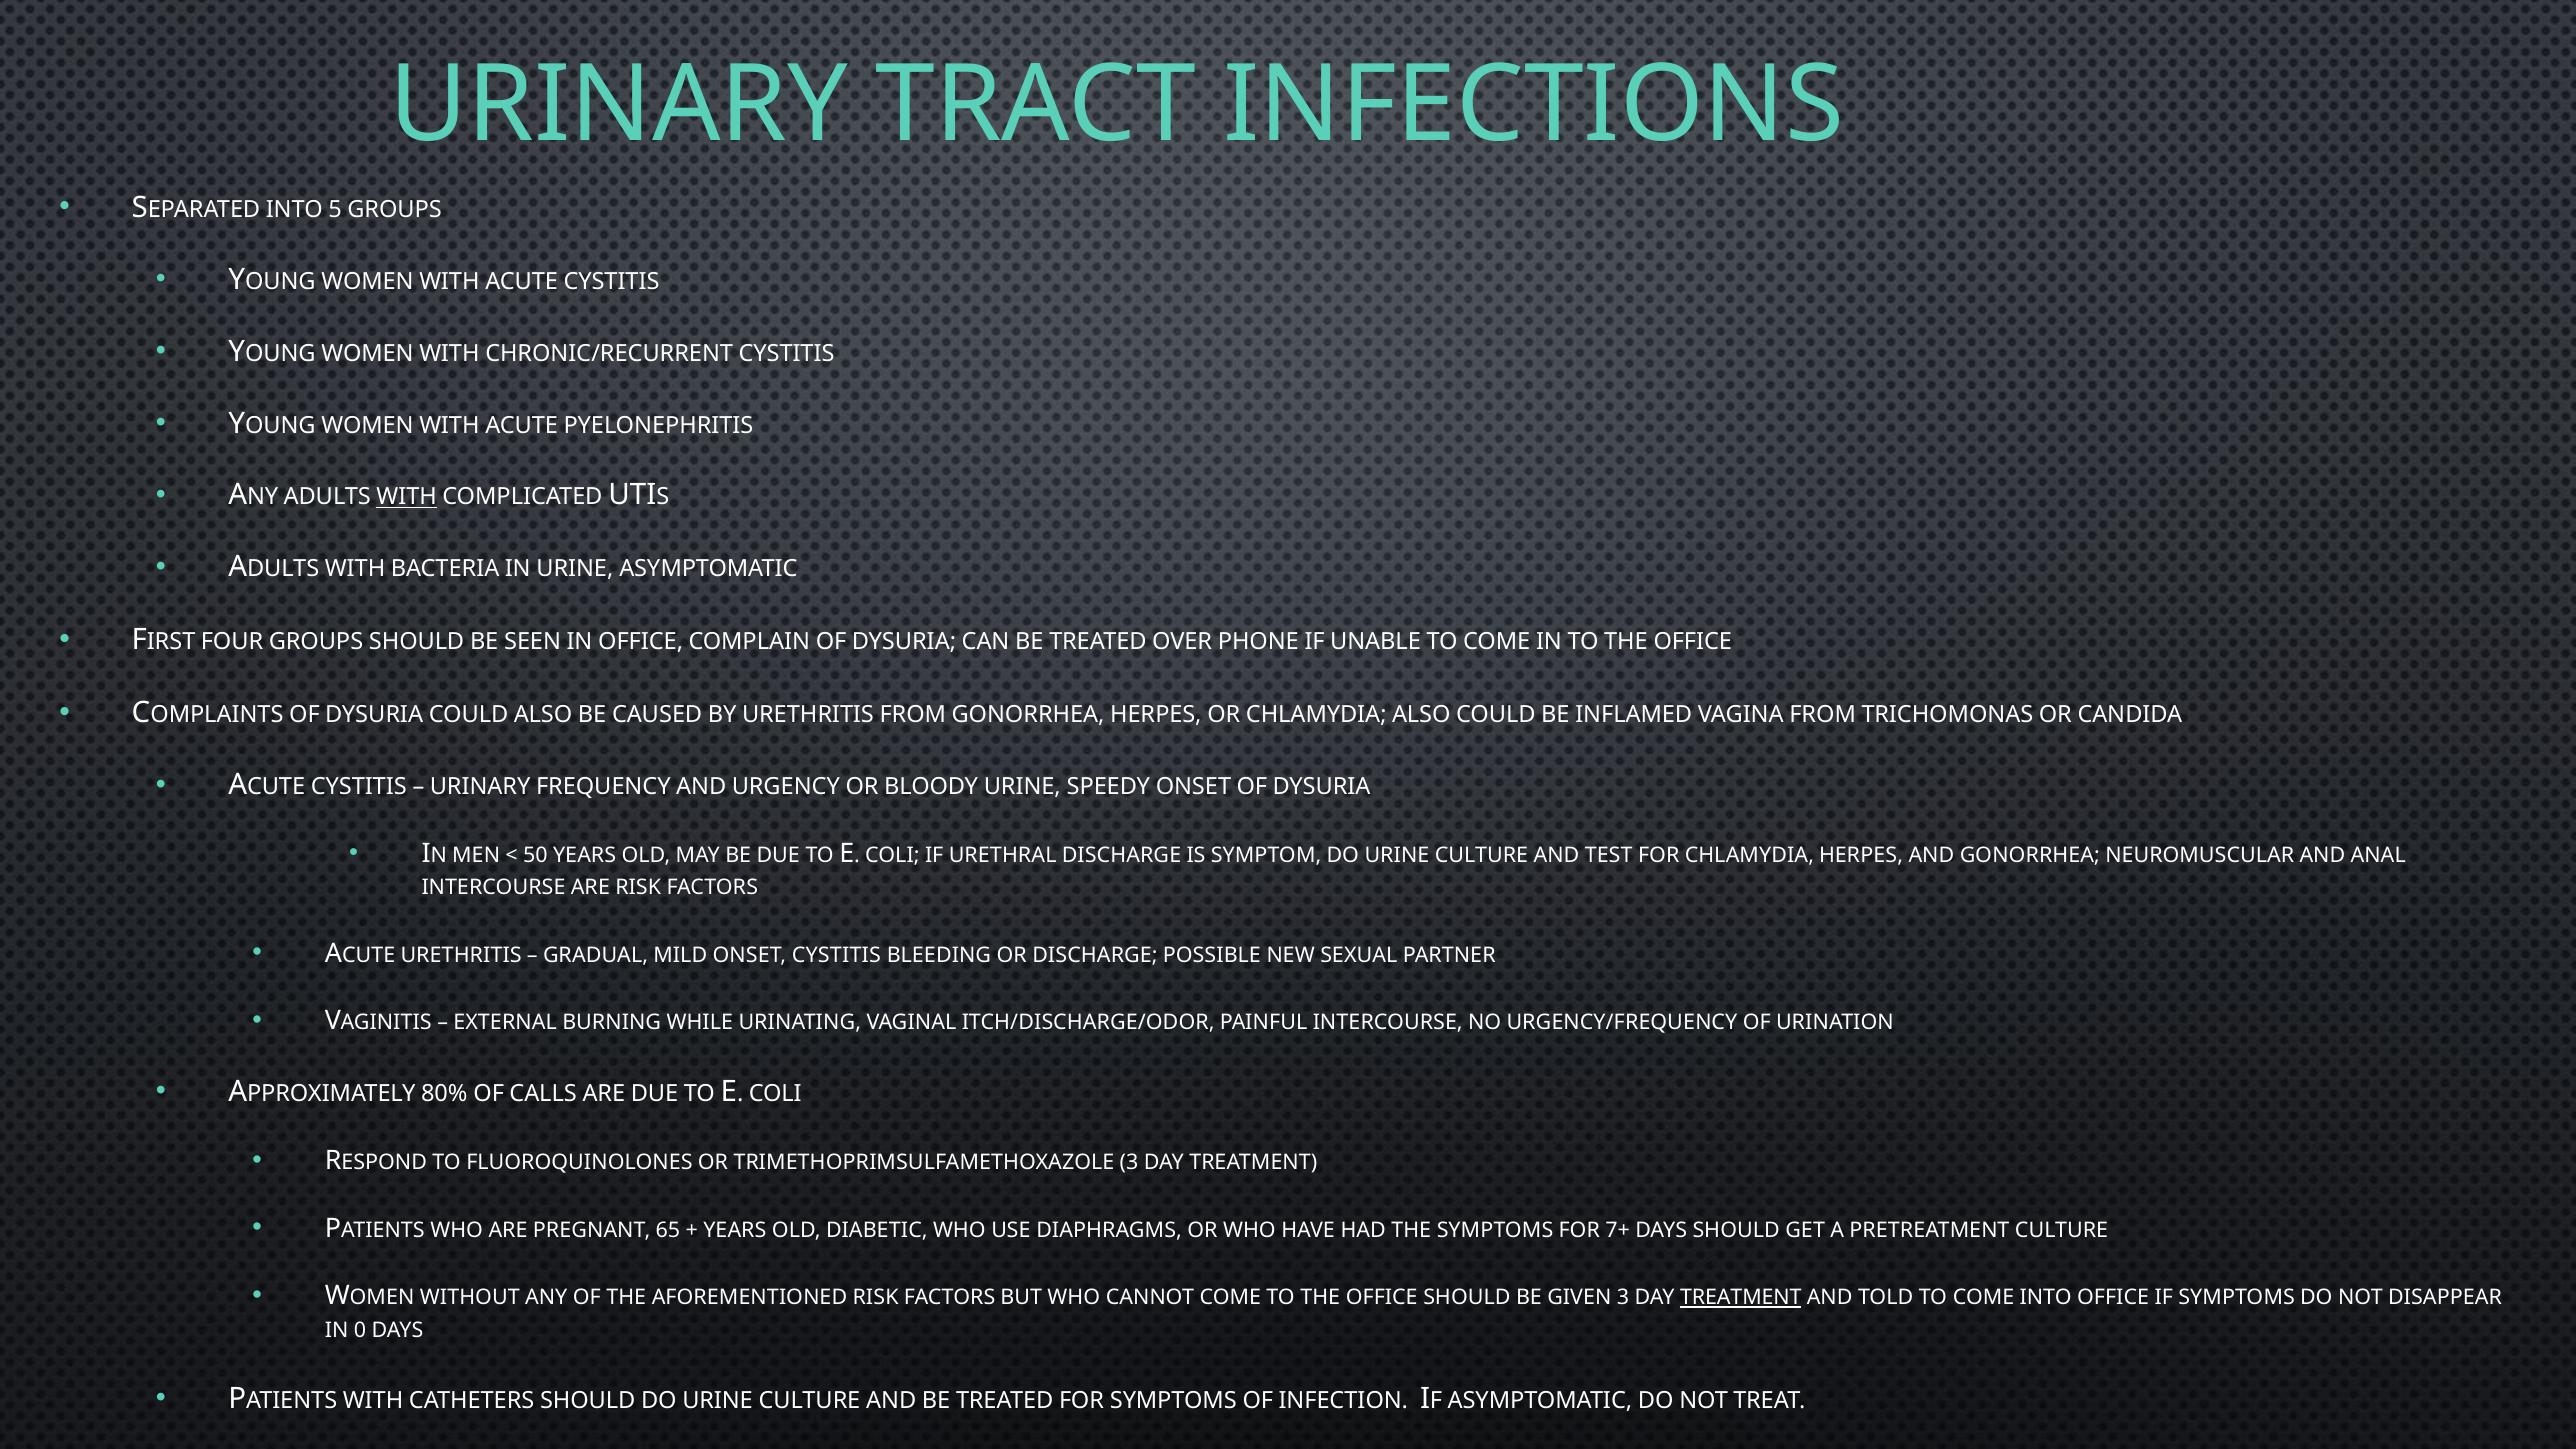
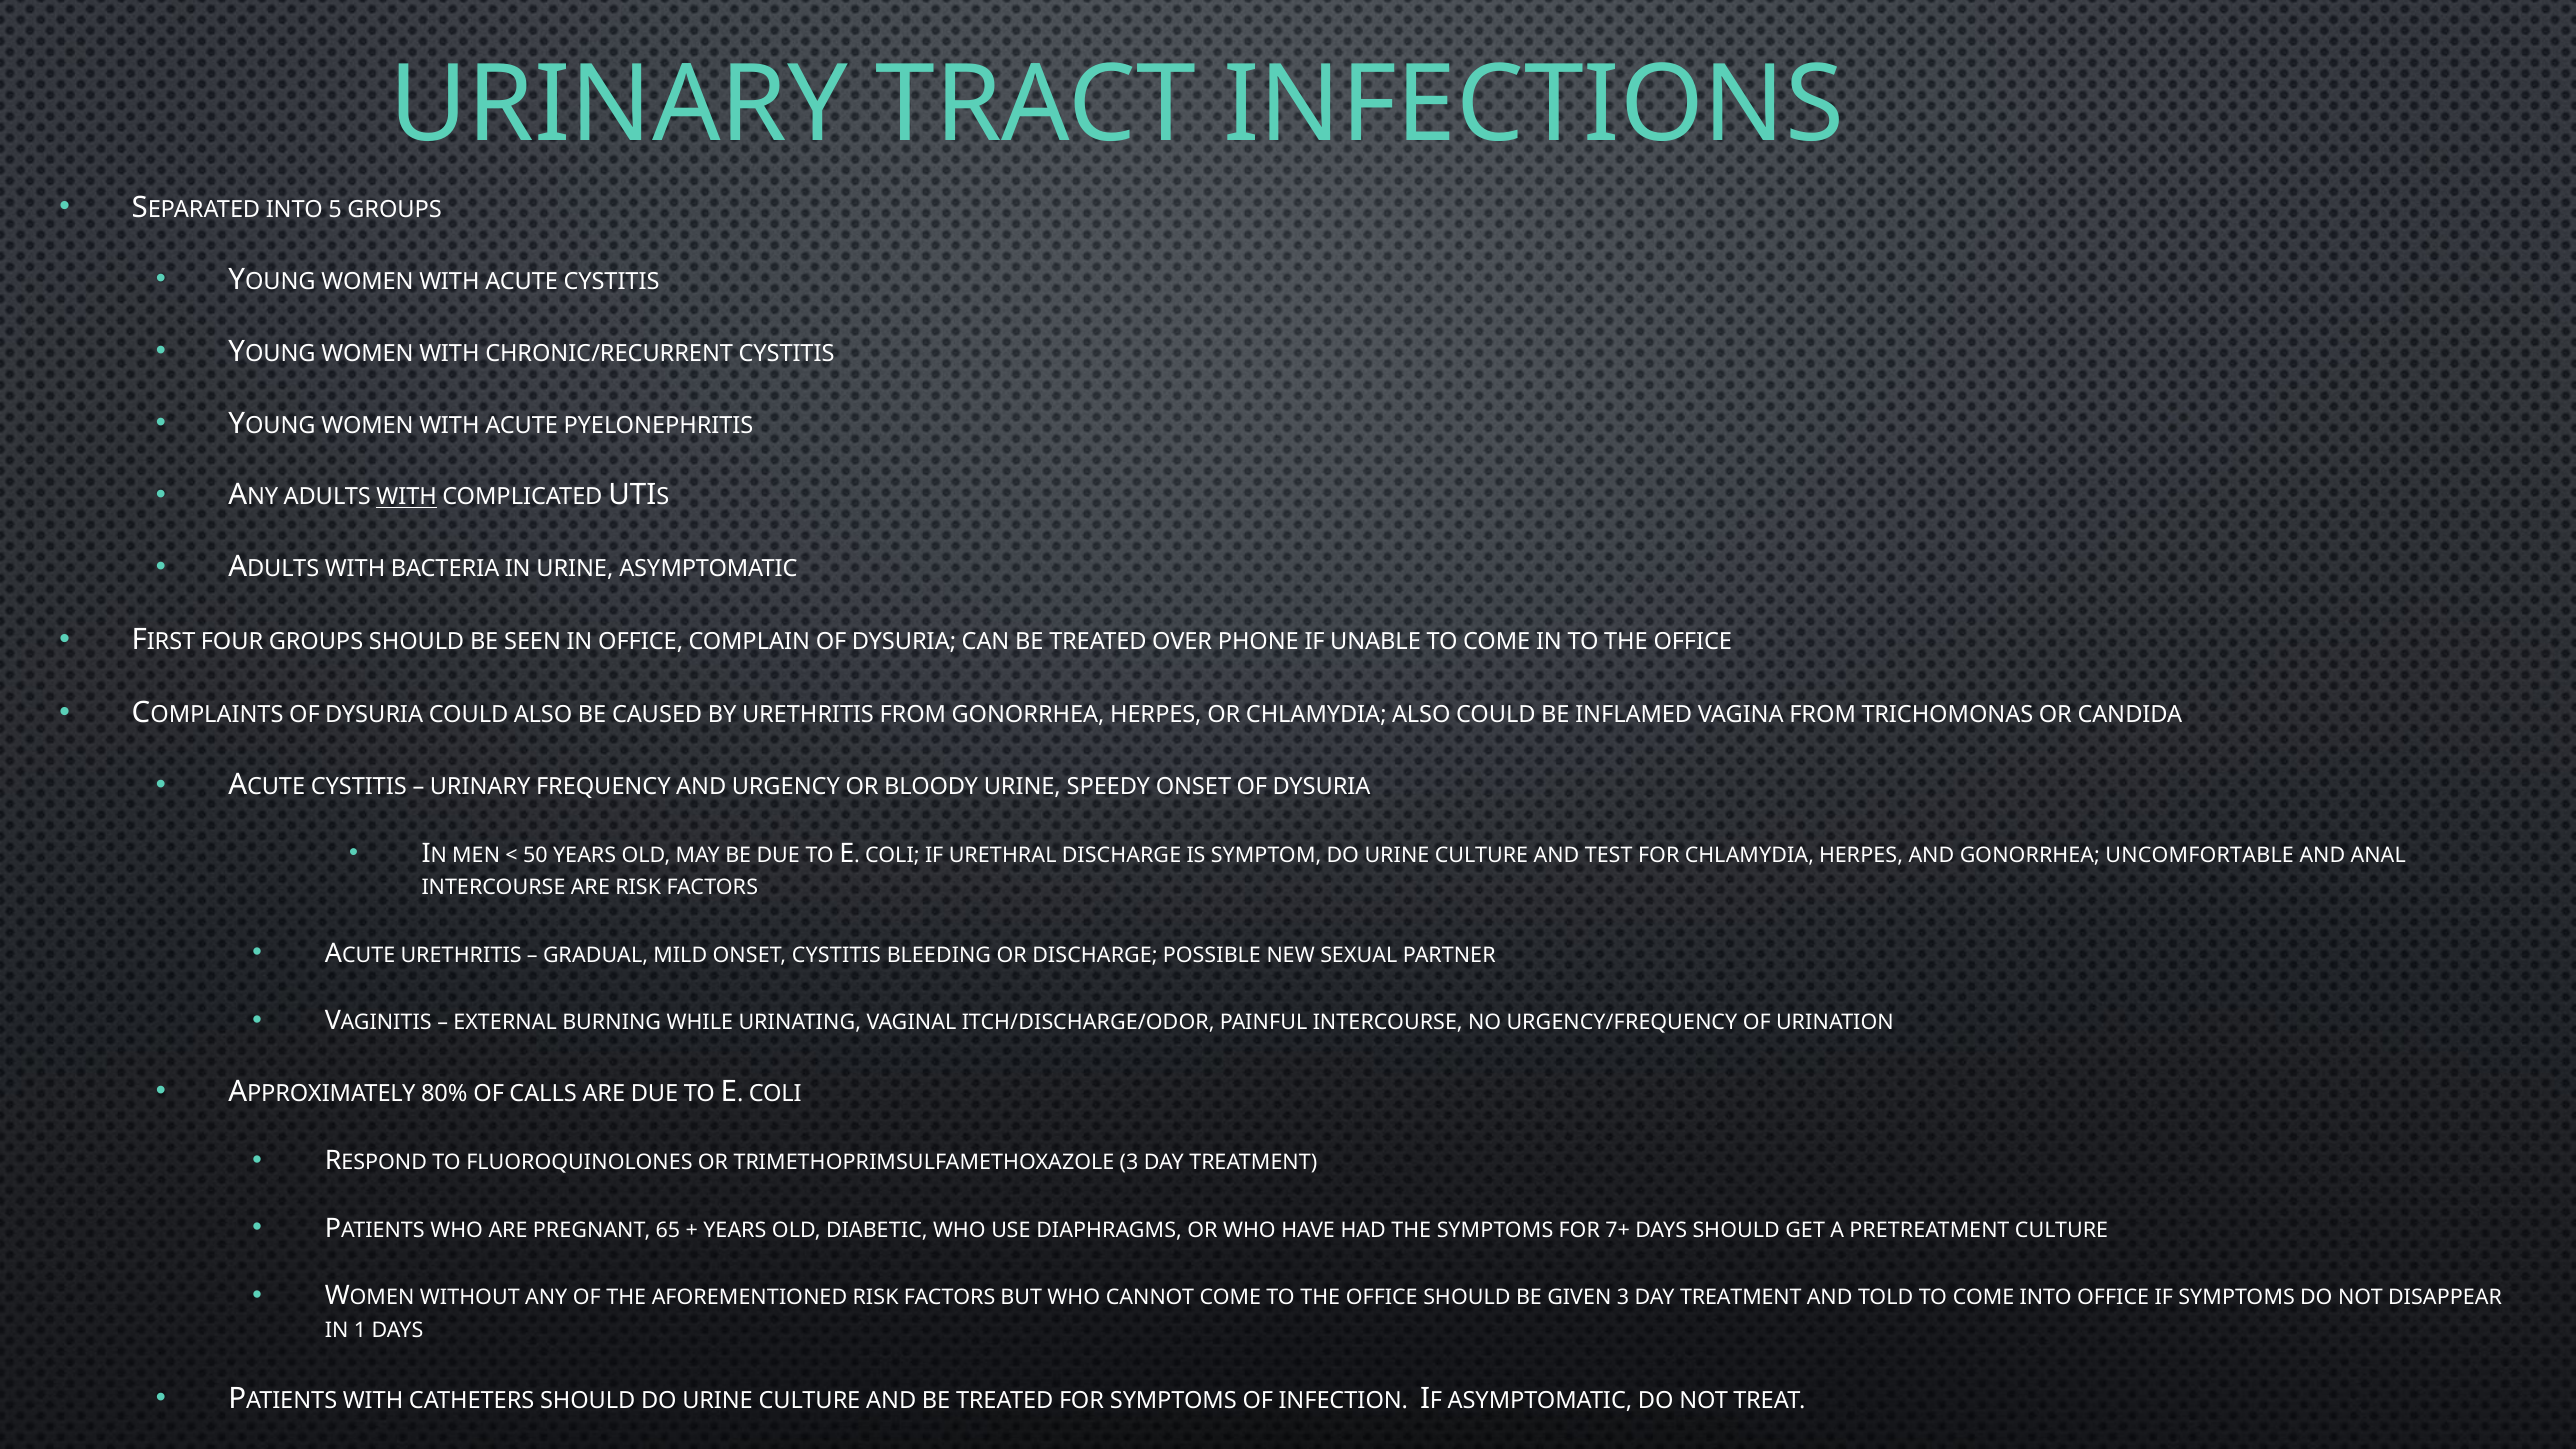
NEUROMUSCULAR: NEUROMUSCULAR -> UNCOMFORTABLE
TREATMENT at (1741, 1298) underline: present -> none
0: 0 -> 1
